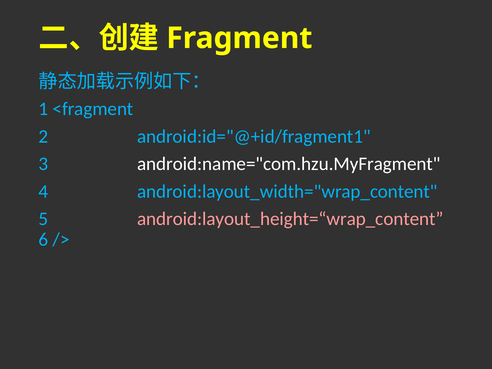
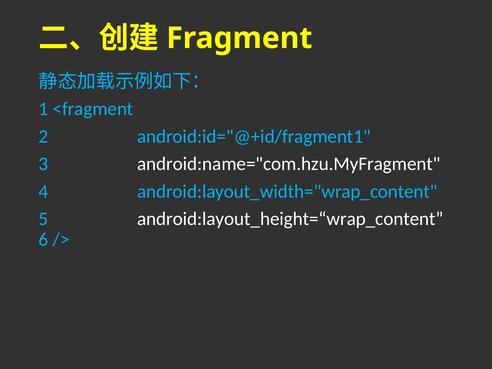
android:layout_height=“wrap_content colour: pink -> white
